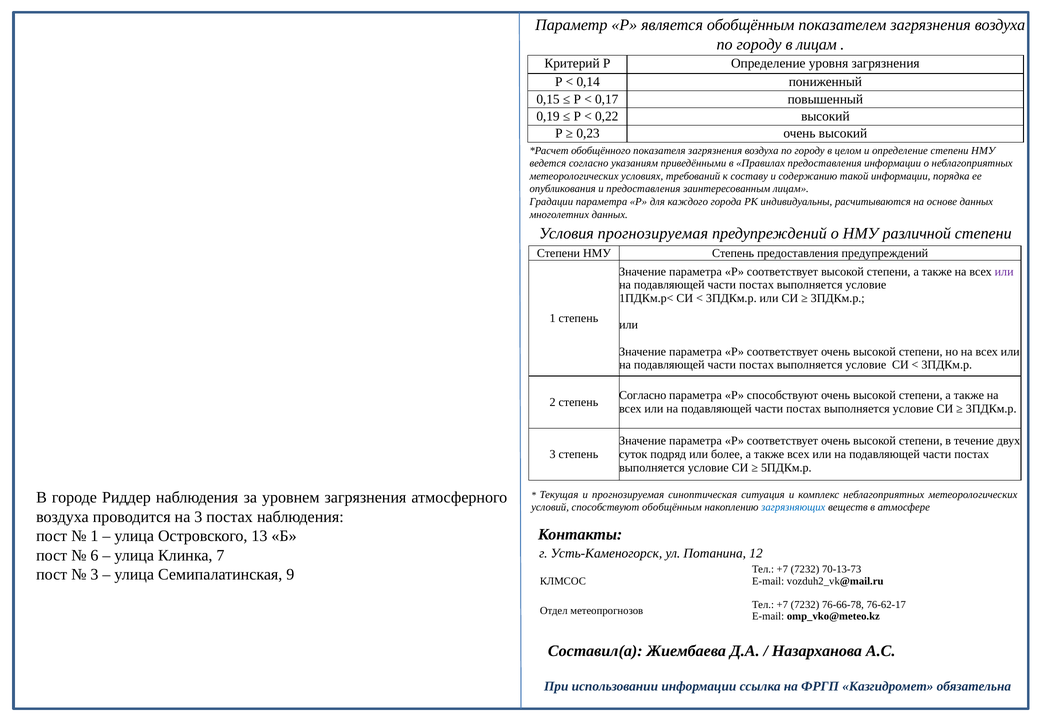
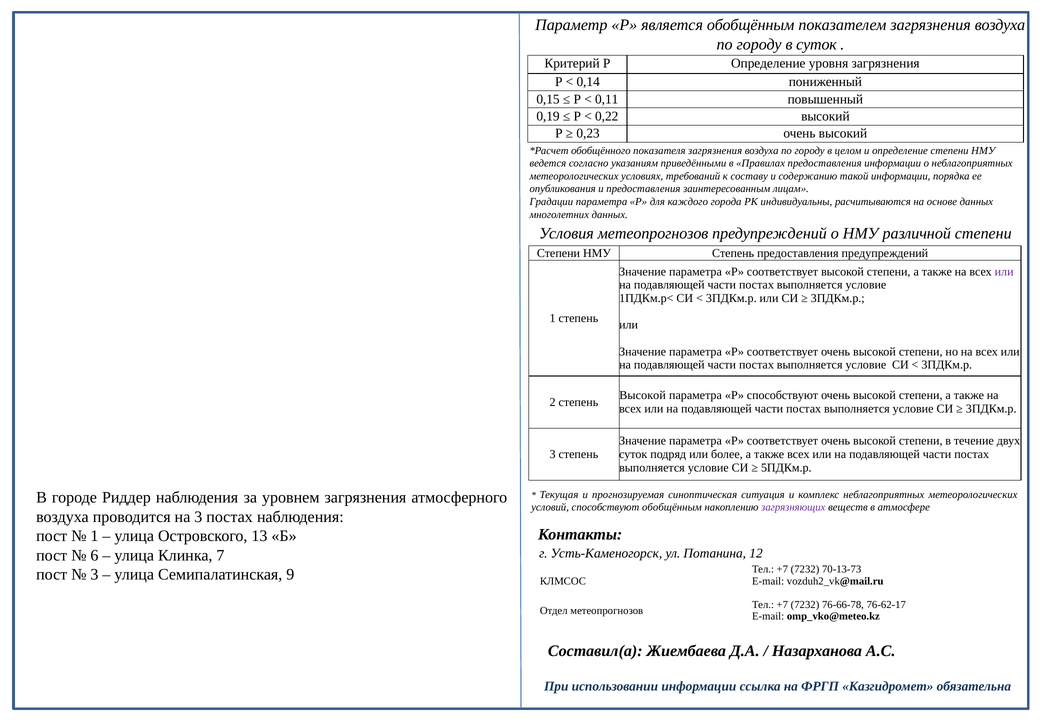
в лицам: лицам -> суток
0,17: 0,17 -> 0,11
Условия прогнозируемая: прогнозируемая -> метеопрогнозов
Согласно at (643, 396): Согласно -> Высокой
загрязняющих colour: blue -> purple
